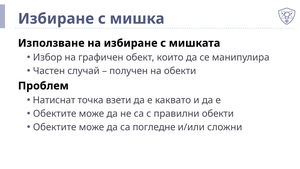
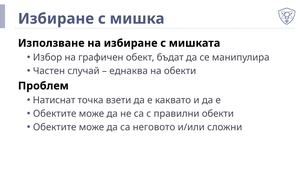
които: които -> бъдат
получен: получен -> еднаква
погледне: погледне -> неговото
